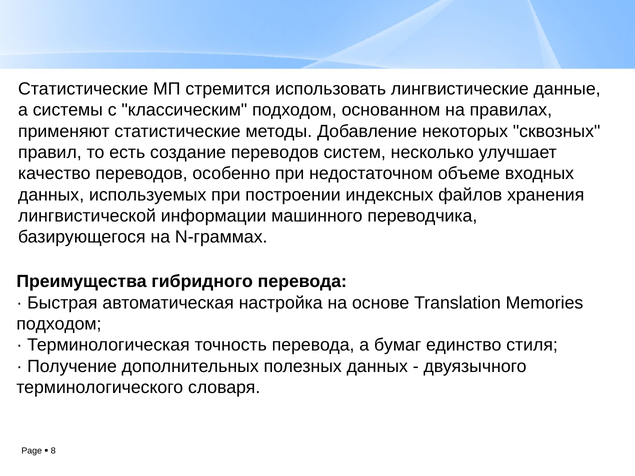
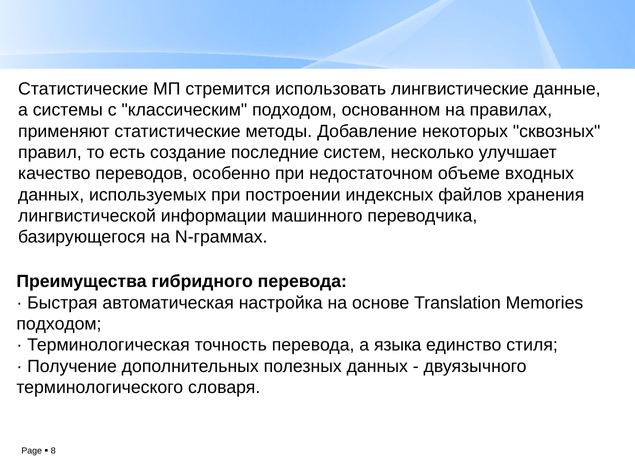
создание переводов: переводов -> последние
бумаг: бумаг -> языка
